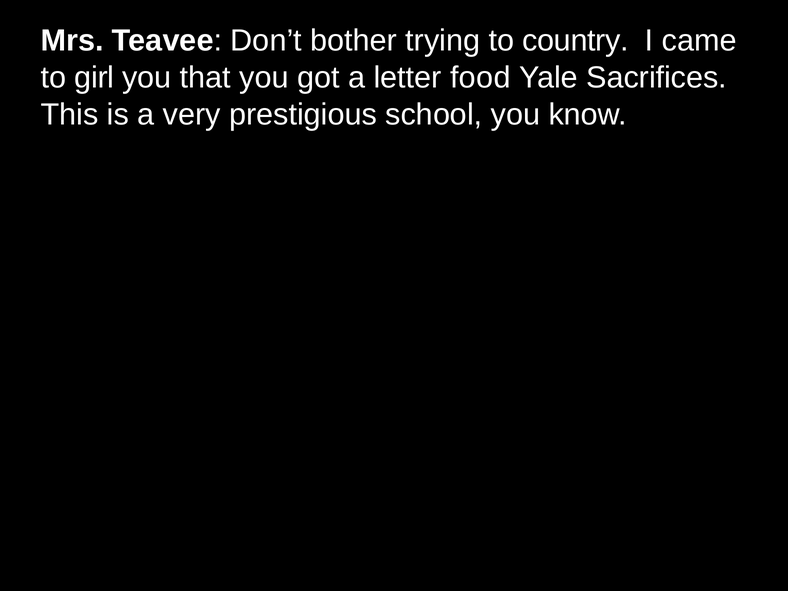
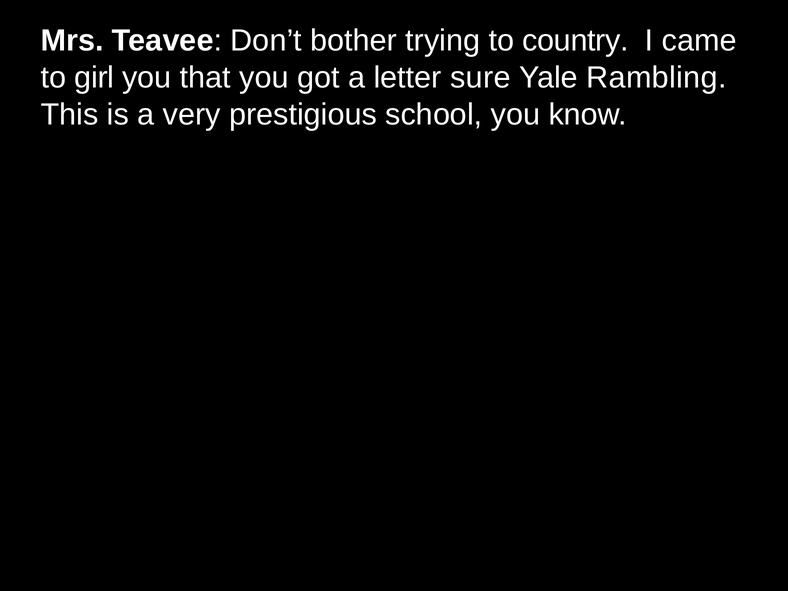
food: food -> sure
Sacrifices: Sacrifices -> Rambling
